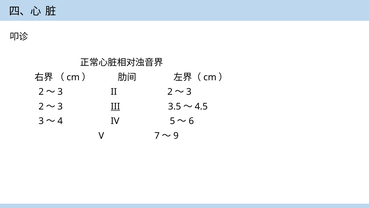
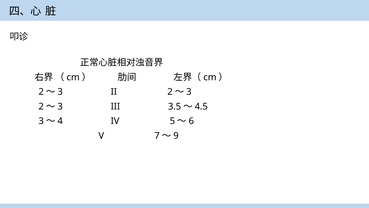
III underline: present -> none
